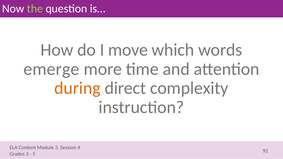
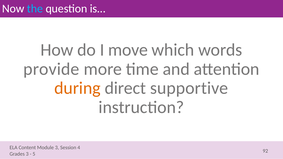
the colour: light green -> light blue
emerge: emerge -> provide
complexity: complexity -> supportive
